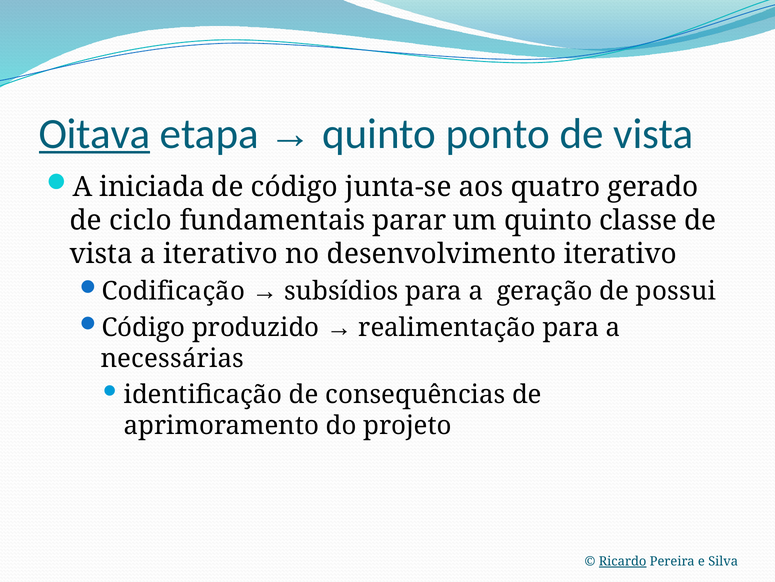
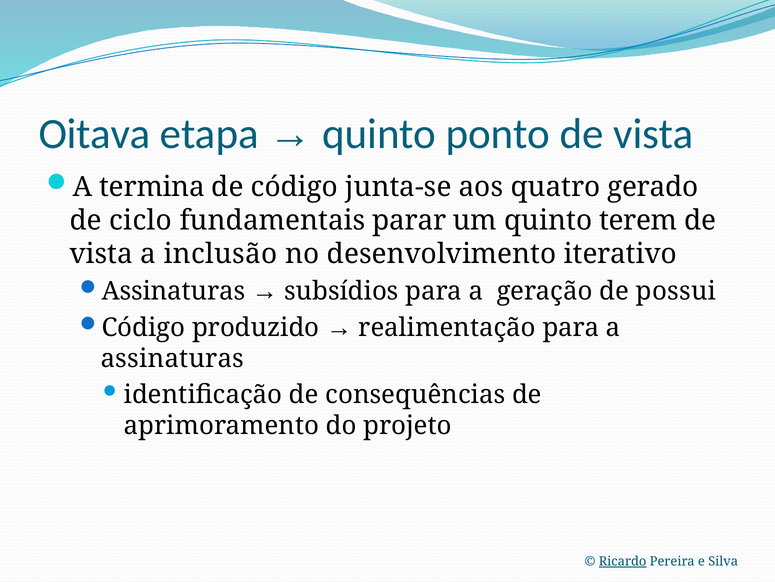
Oitava underline: present -> none
iniciada: iniciada -> termina
classe: classe -> terem
a iterativo: iterativo -> inclusão
Codificação at (173, 291): Codificação -> Assinaturas
necessárias at (172, 358): necessárias -> assinaturas
